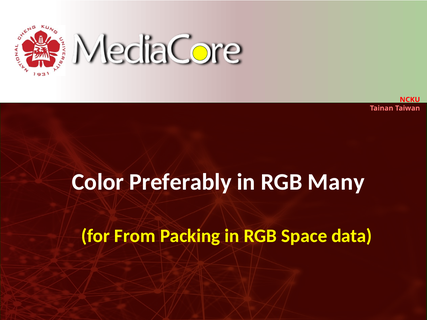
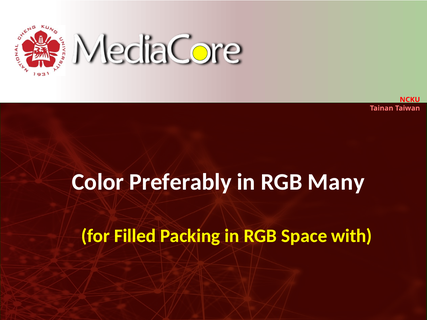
From: From -> Filled
data: data -> with
